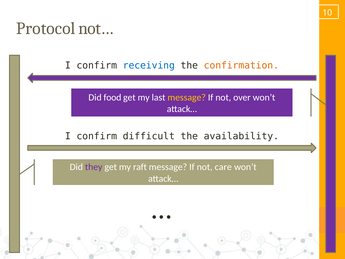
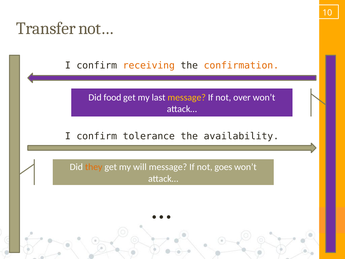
Protocol: Protocol -> Transfer
receiving colour: blue -> orange
difficult: difficult -> tolerance
they colour: purple -> orange
raft: raft -> will
care: care -> goes
